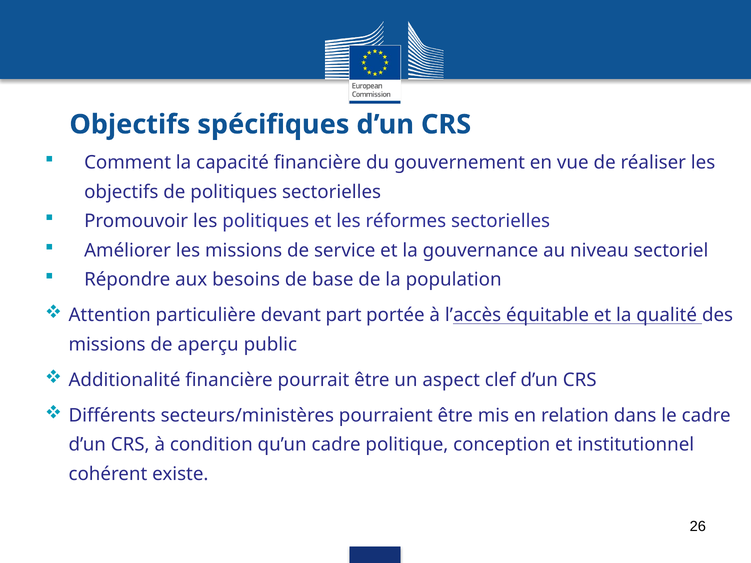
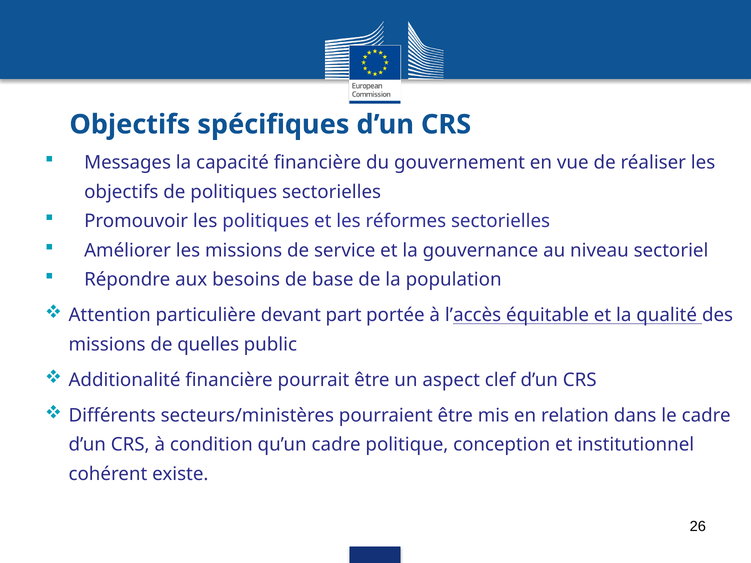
Comment: Comment -> Messages
aperçu: aperçu -> quelles
